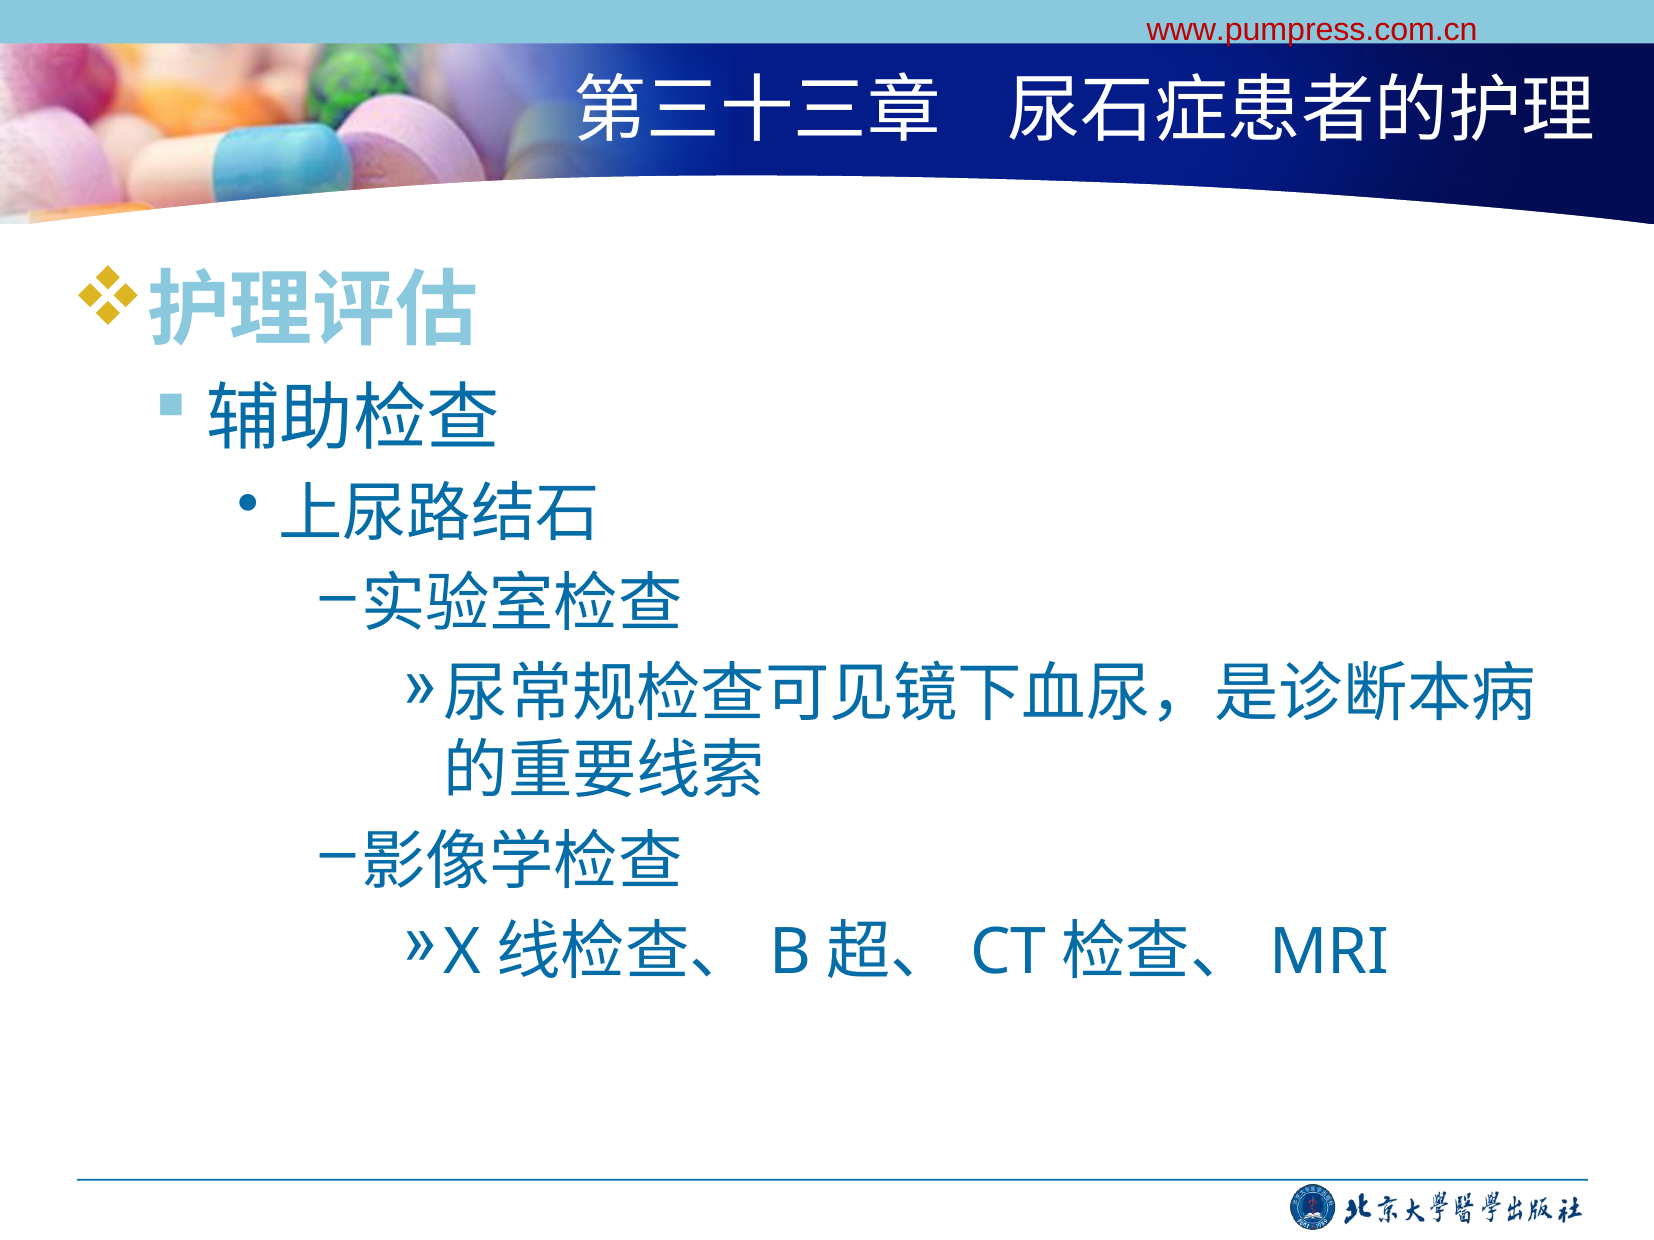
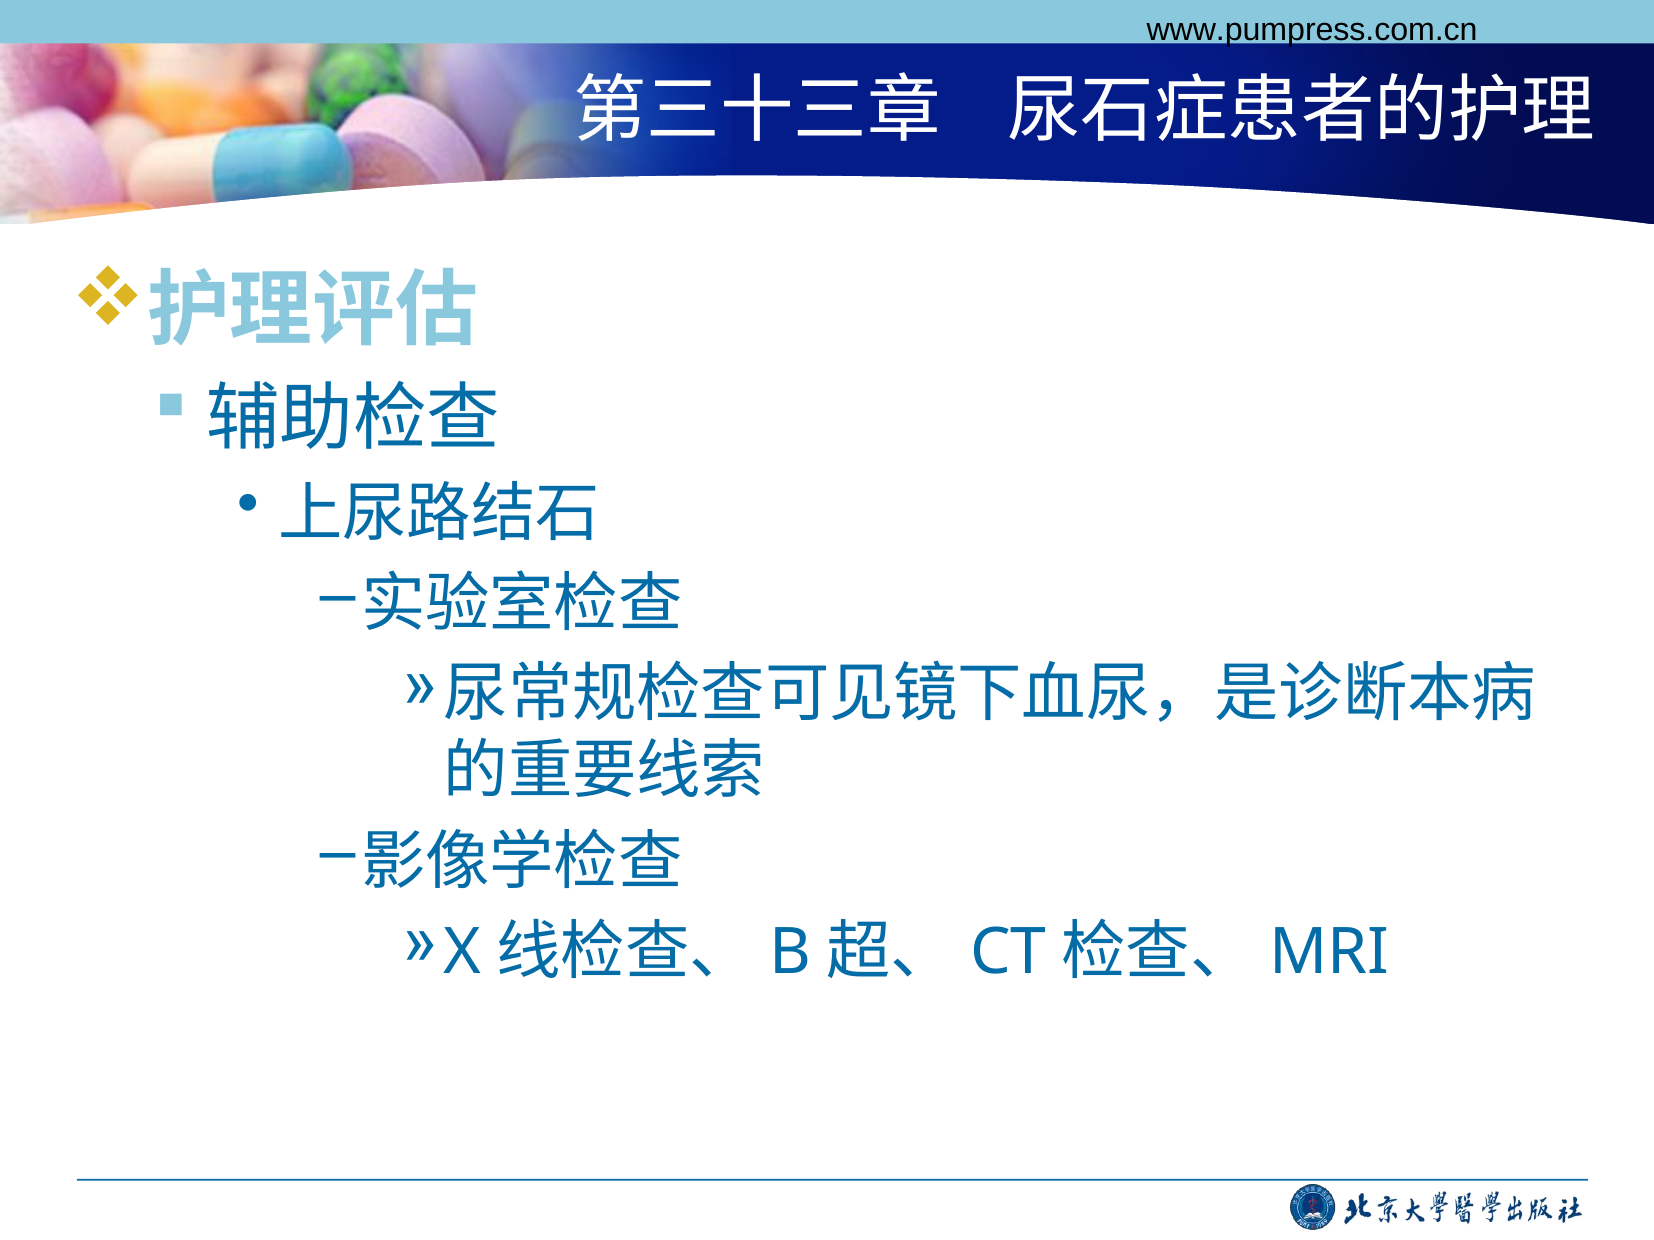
www.pumpress.com.cn colour: red -> black
